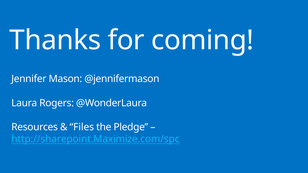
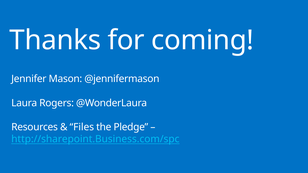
http://sharepoint.Maximize.com/spc: http://sharepoint.Maximize.com/spc -> http://sharepoint.Business.com/spc
